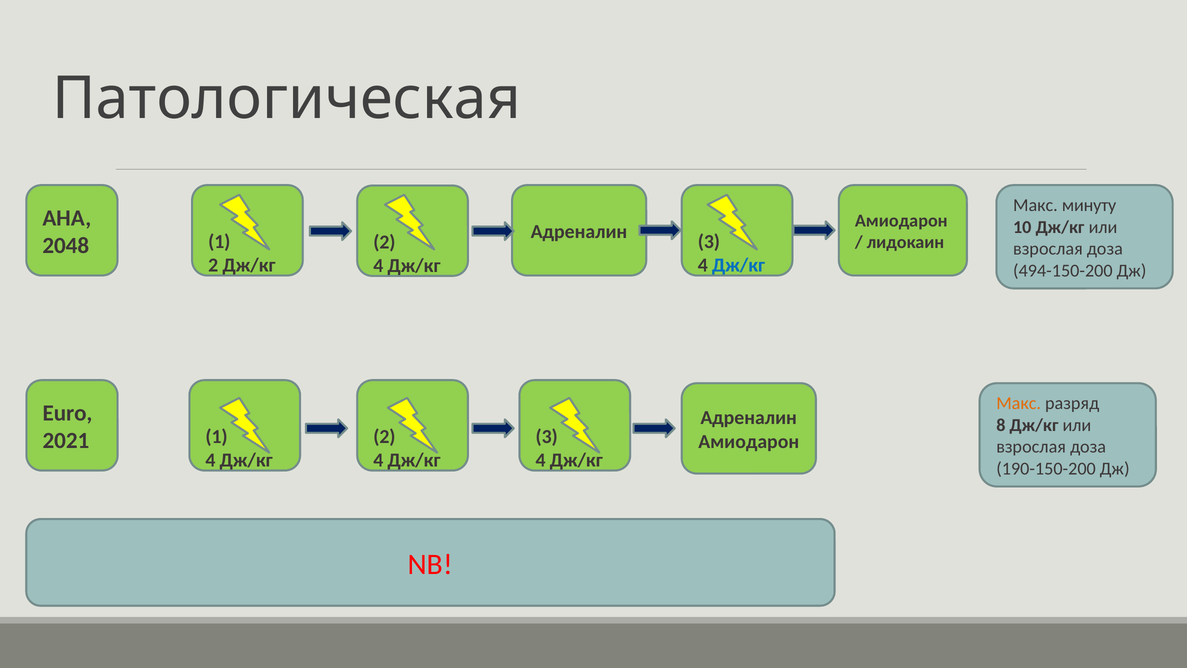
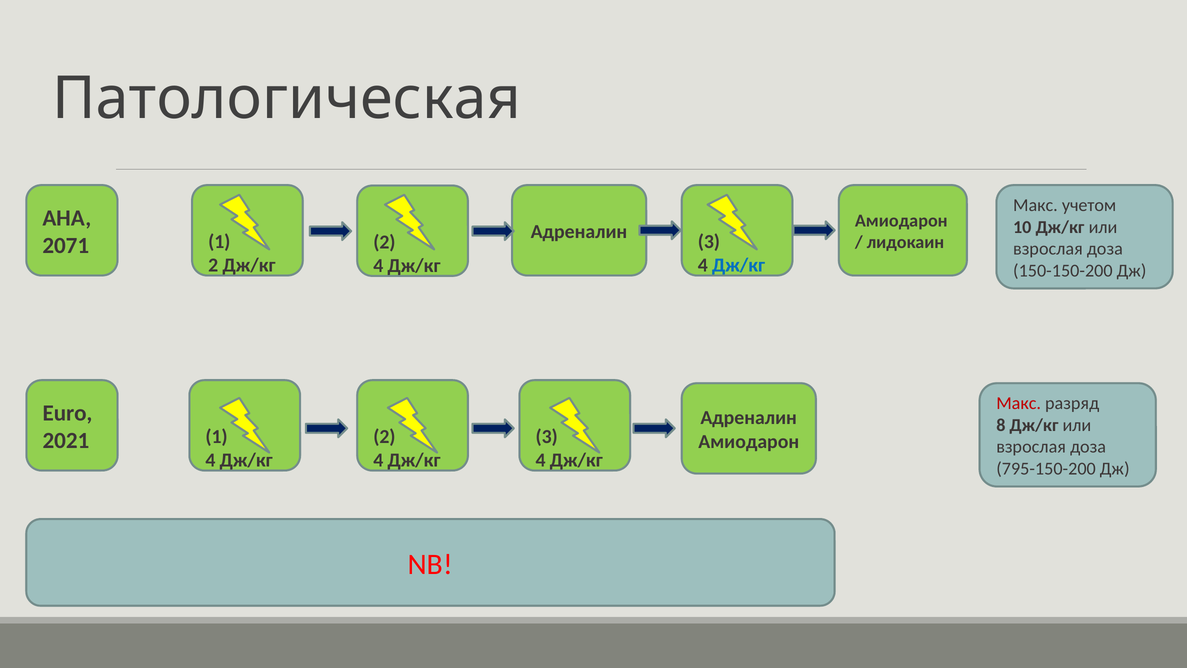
минуту: минуту -> учетом
2048: 2048 -> 2071
494-150-200: 494-150-200 -> 150-150-200
Макс at (1019, 403) colour: orange -> red
190-150-200: 190-150-200 -> 795-150-200
